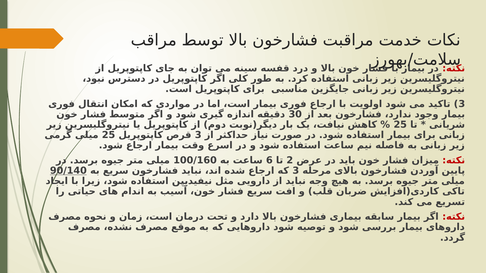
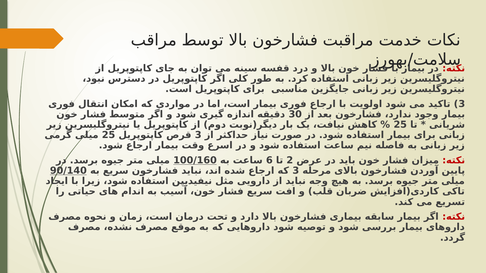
100/160 underline: none -> present
